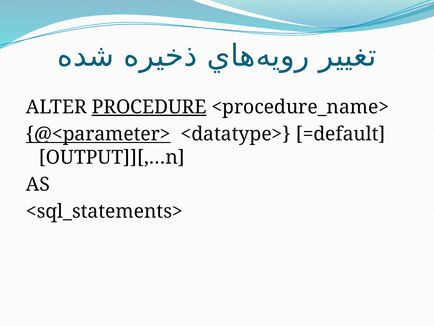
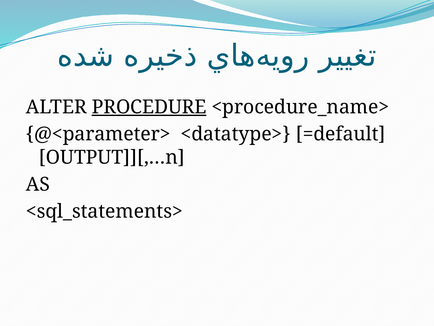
@<parameter> underline: present -> none
